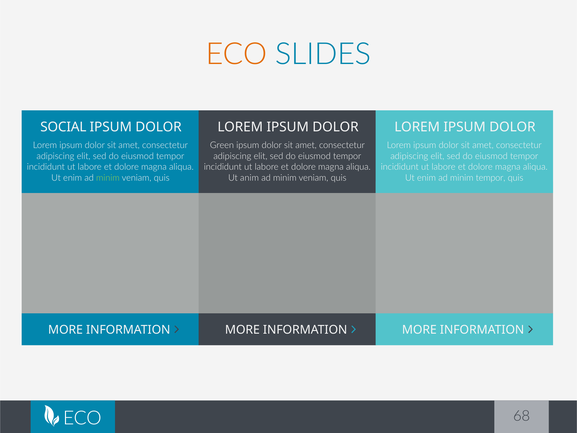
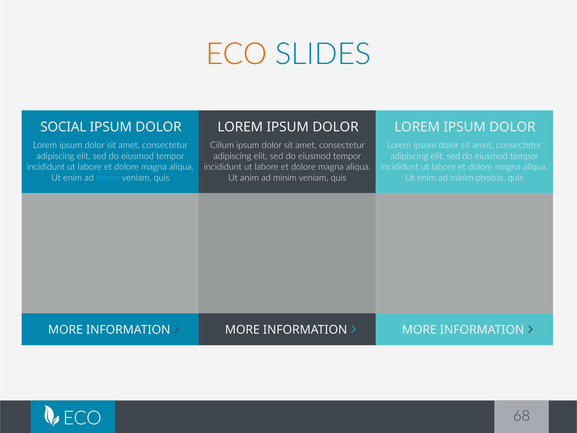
Green: Green -> Cillum
minim at (108, 178) colour: light green -> light blue
minim tempor: tempor -> photos
